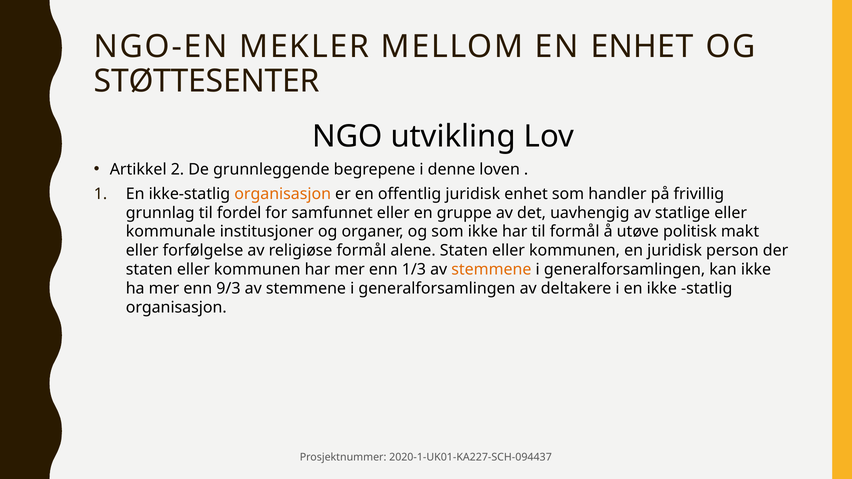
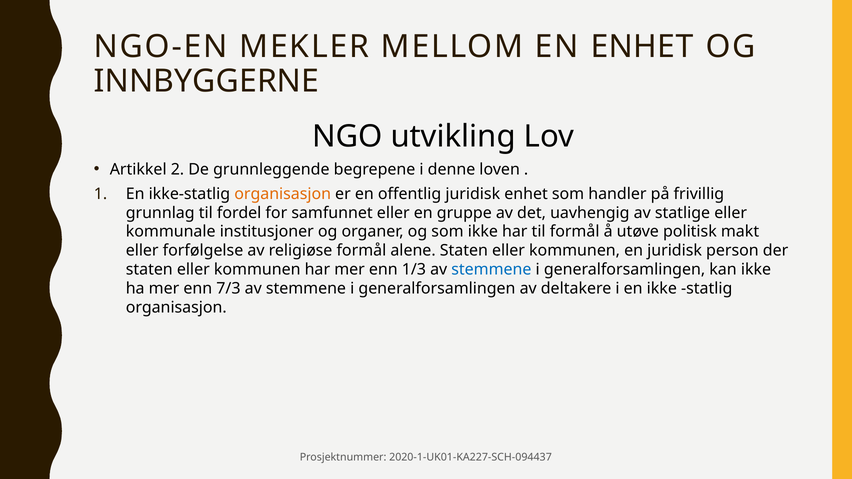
STØTTESENTER: STØTTESENTER -> INNBYGGERNE
stemmene at (491, 270) colour: orange -> blue
9/3: 9/3 -> 7/3
